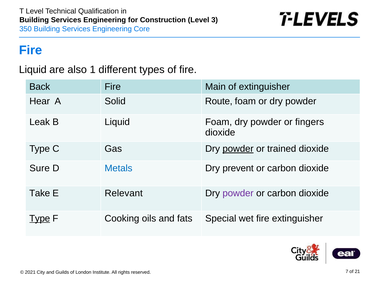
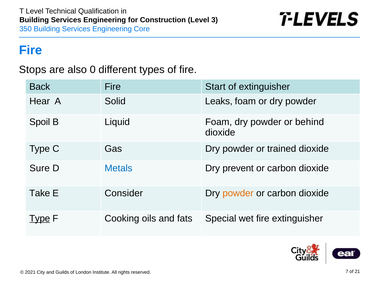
Liquid at (33, 70): Liquid -> Stops
1: 1 -> 0
Main: Main -> Start
Route: Route -> Leaks
Leak: Leak -> Spoil
fingers: fingers -> behind
powder at (238, 149) underline: present -> none
Relevant: Relevant -> Consider
powder at (238, 193) colour: purple -> orange
